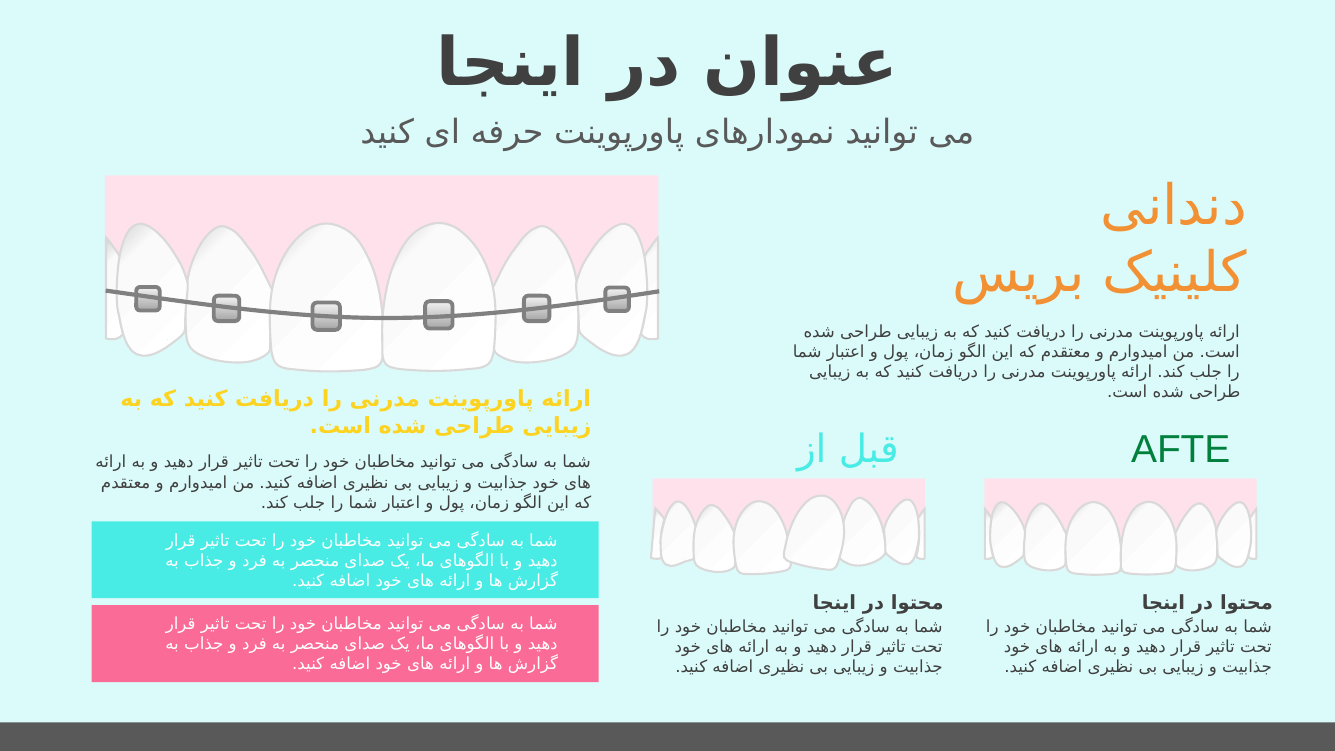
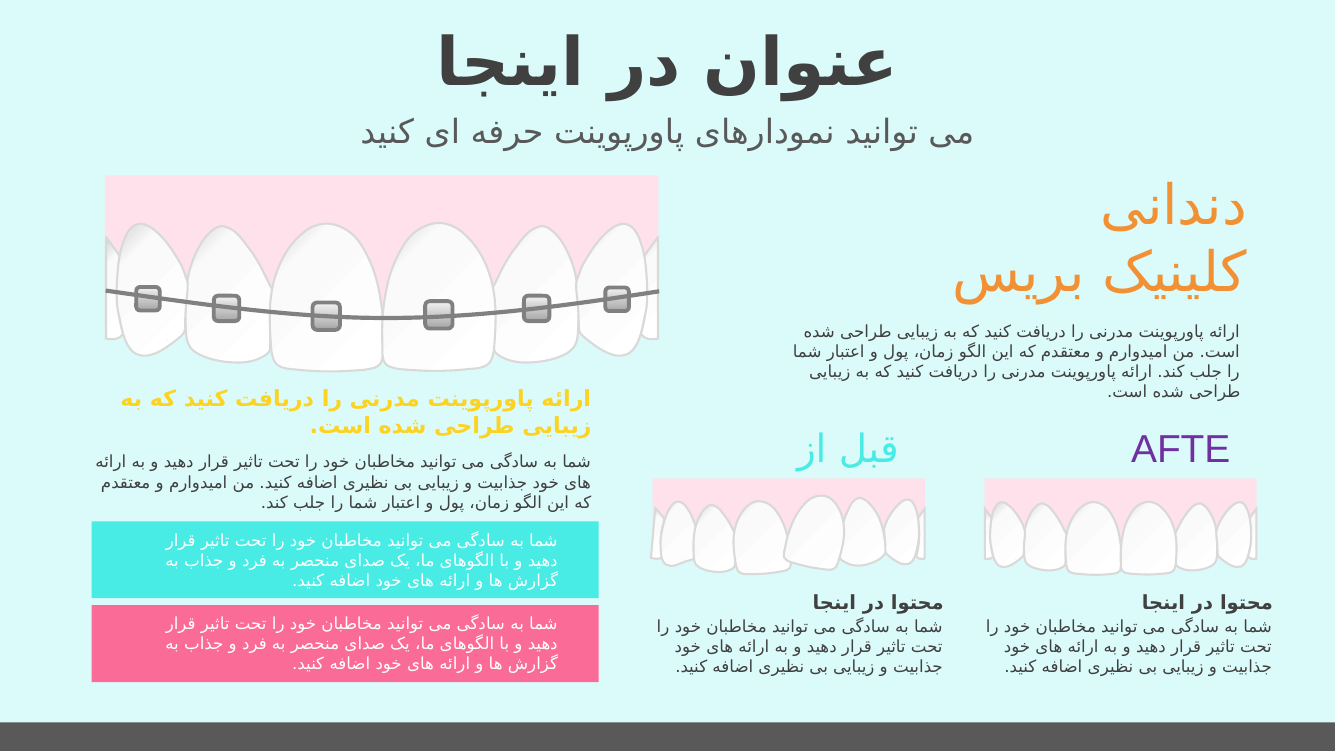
AFTE colour: green -> purple
